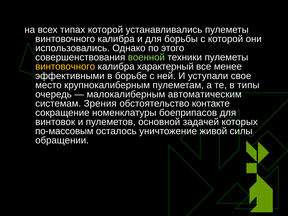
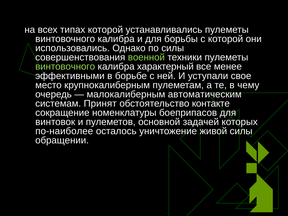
по этого: этого -> силы
винтовочного at (65, 67) colour: yellow -> light green
типы: типы -> чему
Зрения: Зрения -> Принят
по-массовым: по-массовым -> по-наиболее
